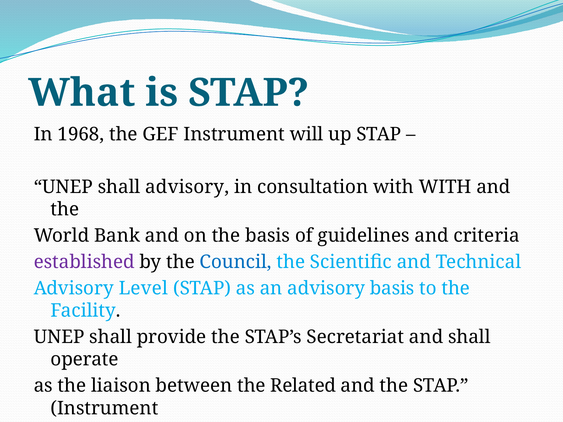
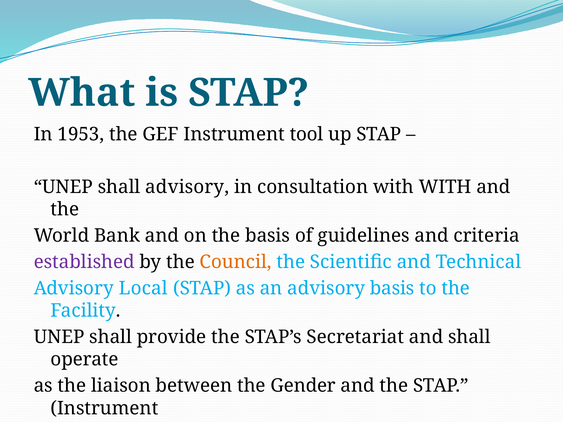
1968: 1968 -> 1953
will: will -> tool
Council colour: blue -> orange
Level: Level -> Local
Related: Related -> Gender
